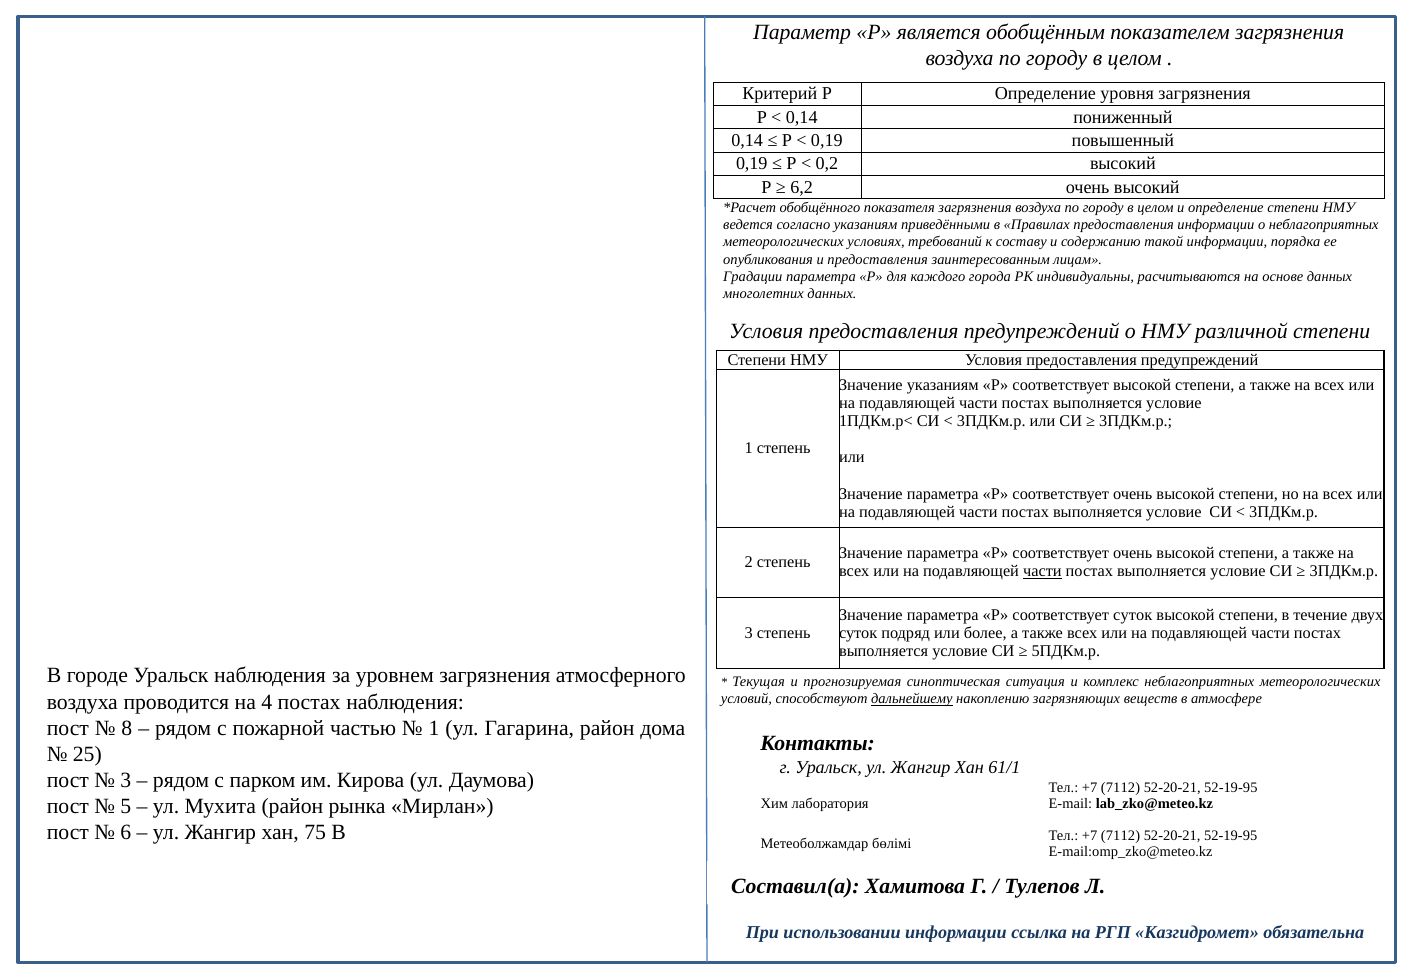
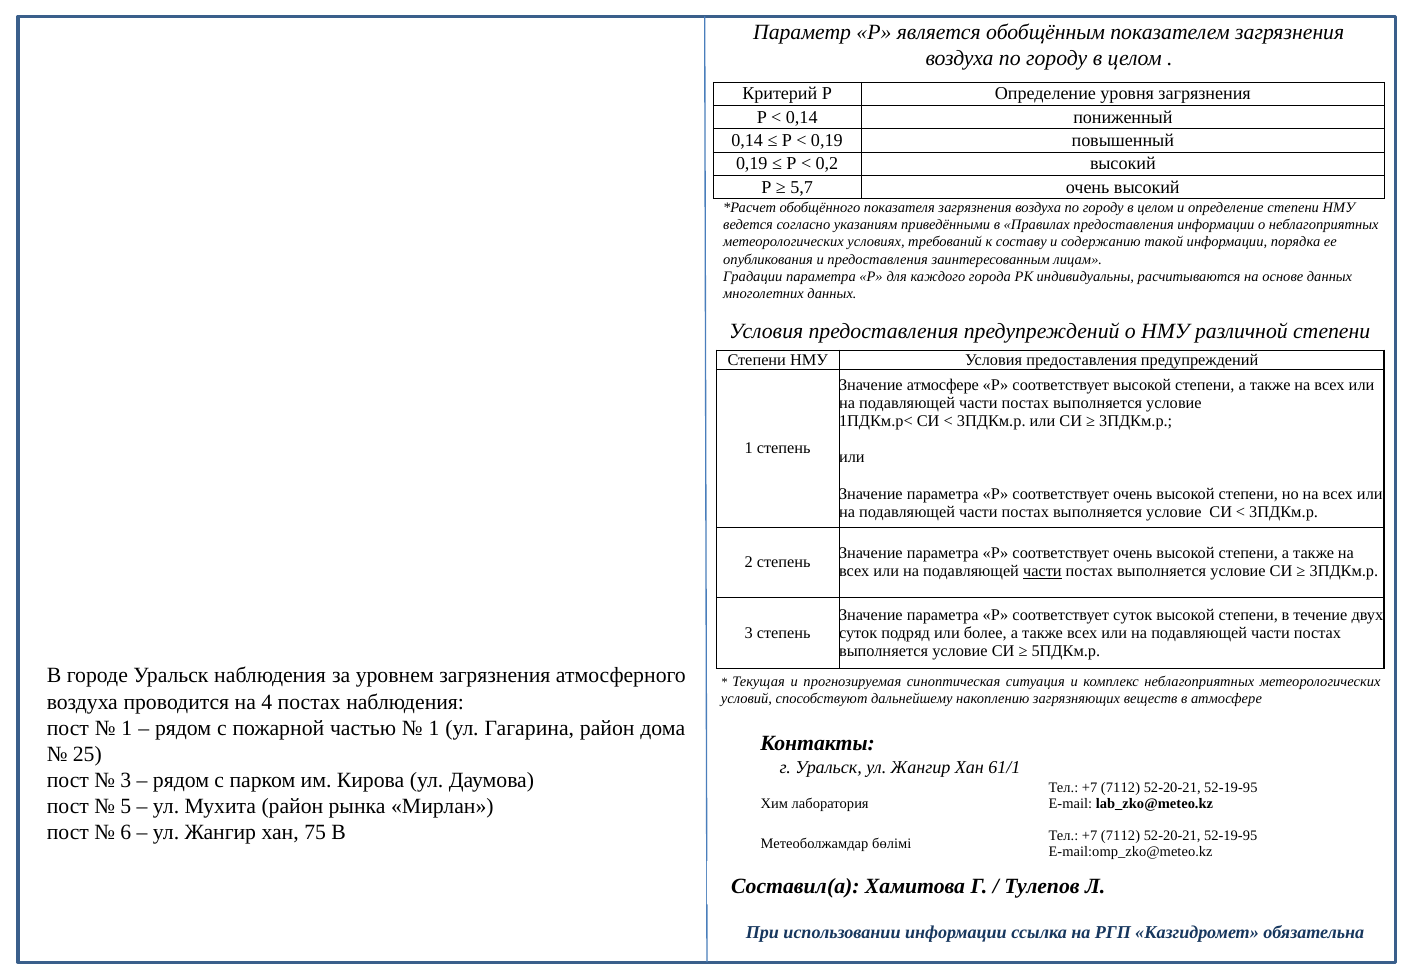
6,2: 6,2 -> 5,7
Значение указаниям: указаниям -> атмосфере
дальнейшему underline: present -> none
8 at (127, 728): 8 -> 1
